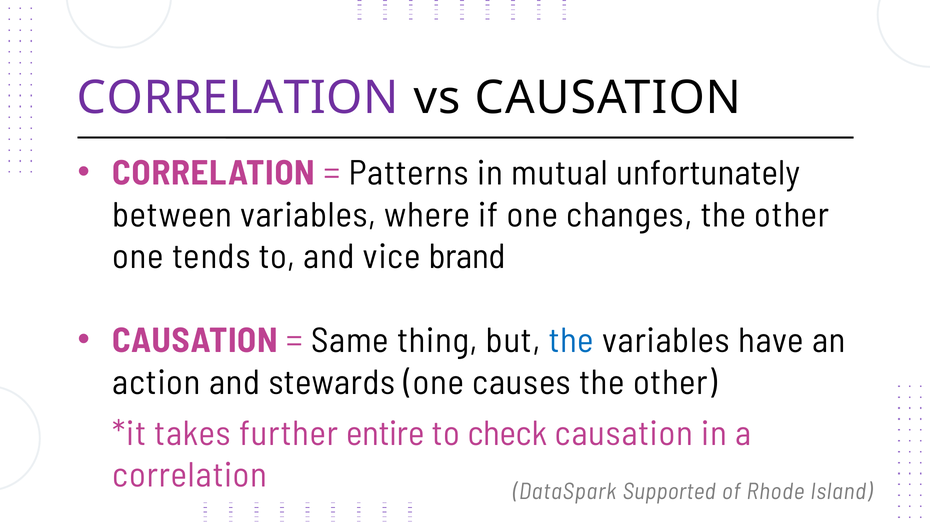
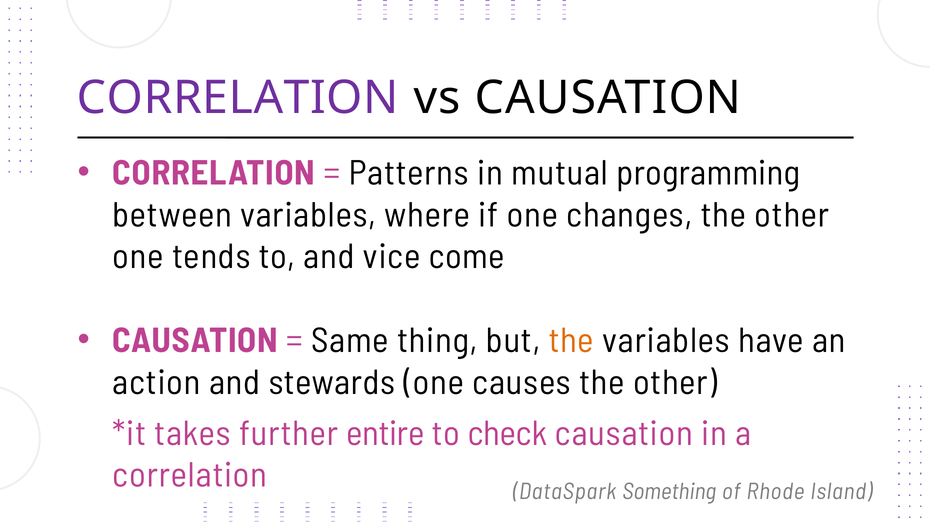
unfortunately: unfortunately -> programming
brand: brand -> come
the at (571, 341) colour: blue -> orange
Supported: Supported -> Something
